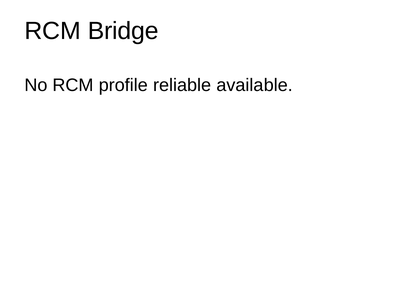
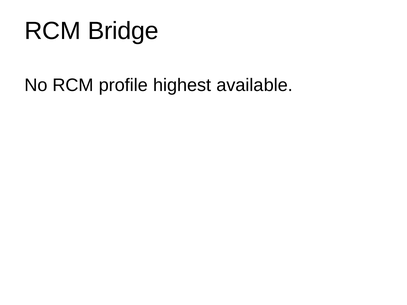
reliable: reliable -> highest
